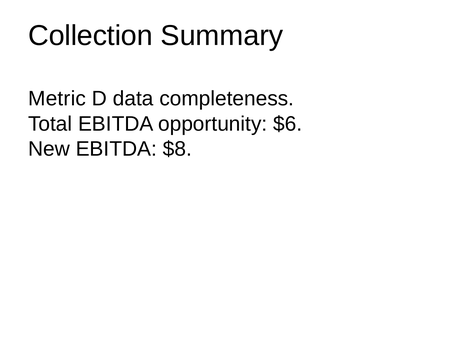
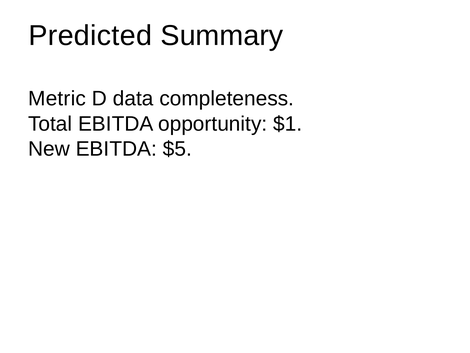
Collection: Collection -> Predicted
$6: $6 -> $1
$8: $8 -> $5
